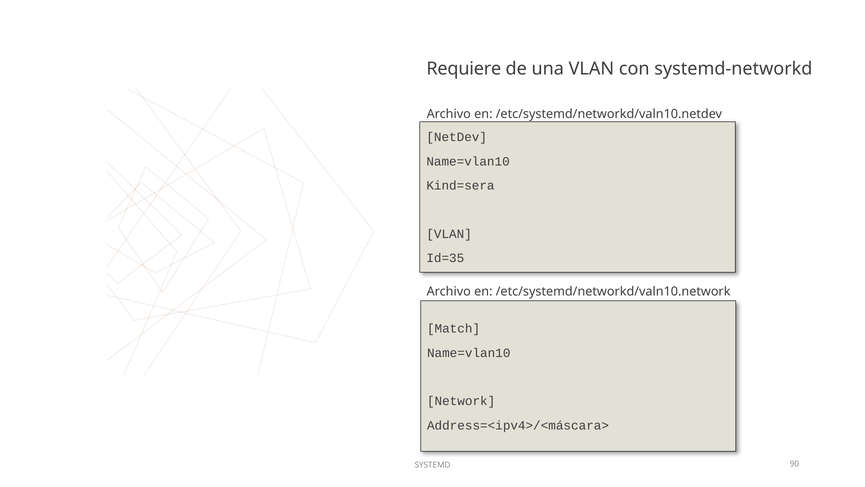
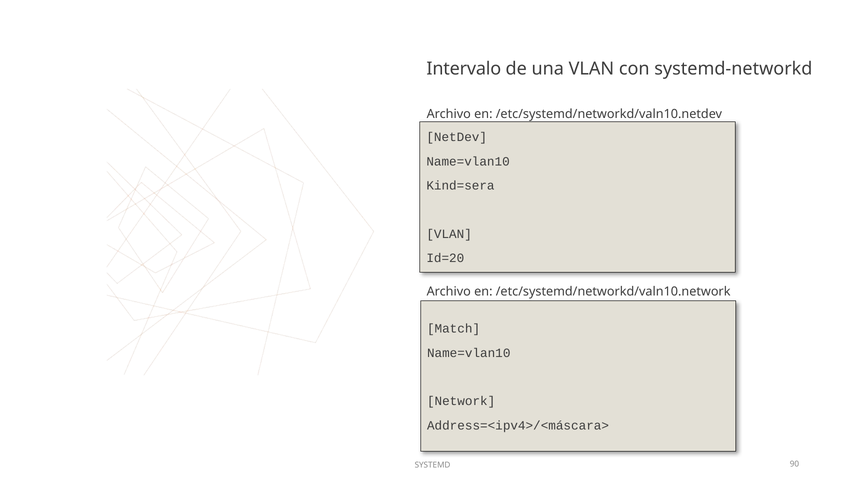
Requiere: Requiere -> Intervalo
Id=35: Id=35 -> Id=20
